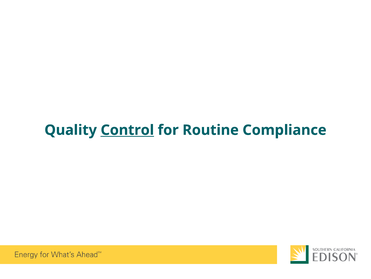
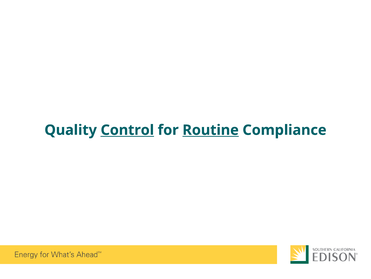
Routine underline: none -> present
